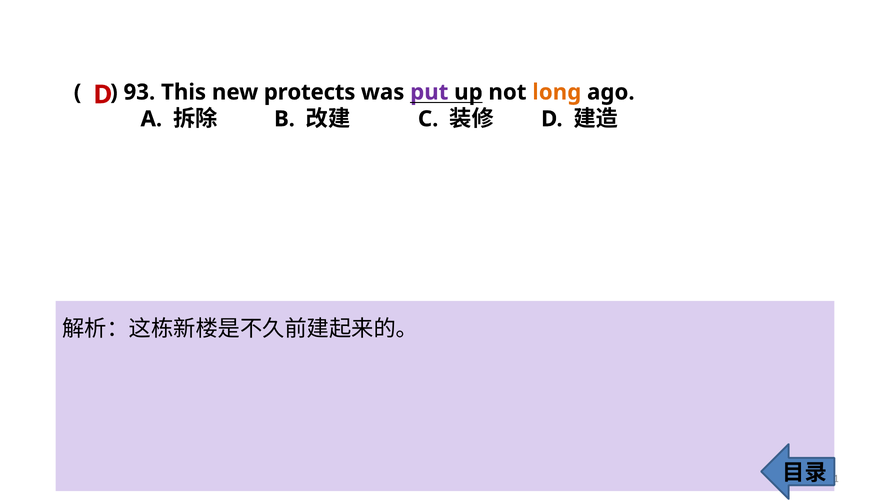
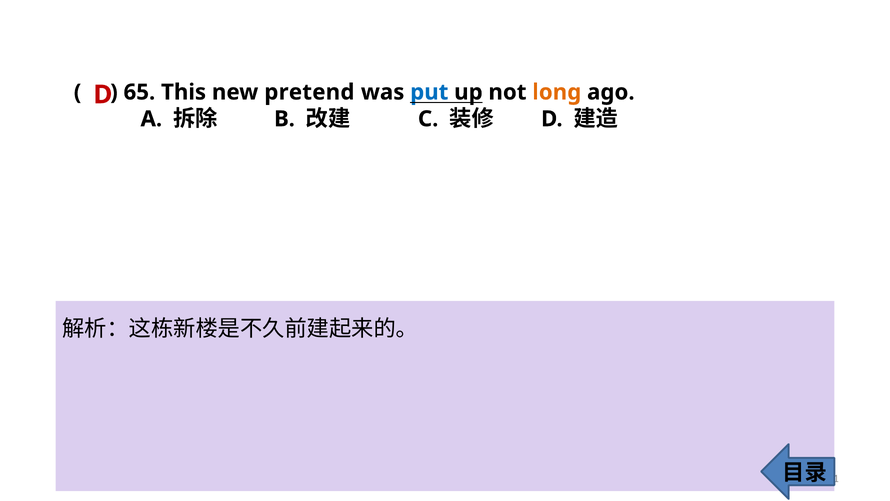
93: 93 -> 65
protects: protects -> pretend
put colour: purple -> blue
